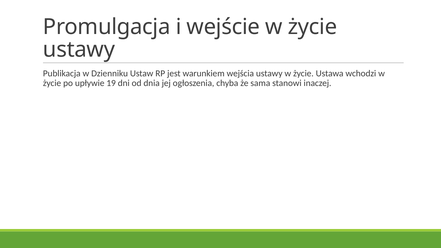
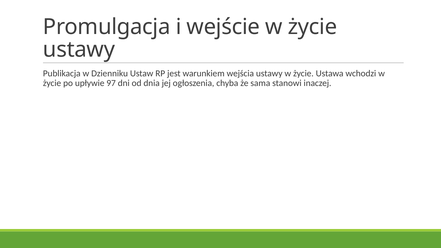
19: 19 -> 97
